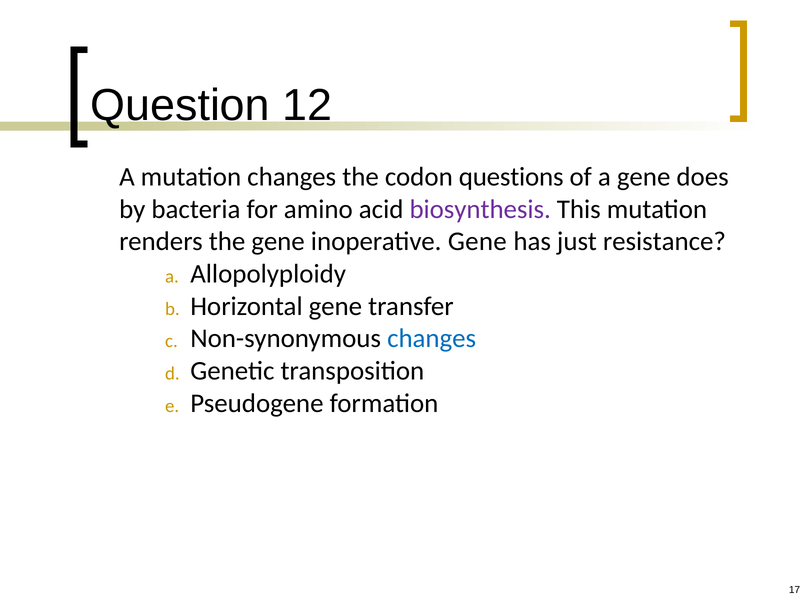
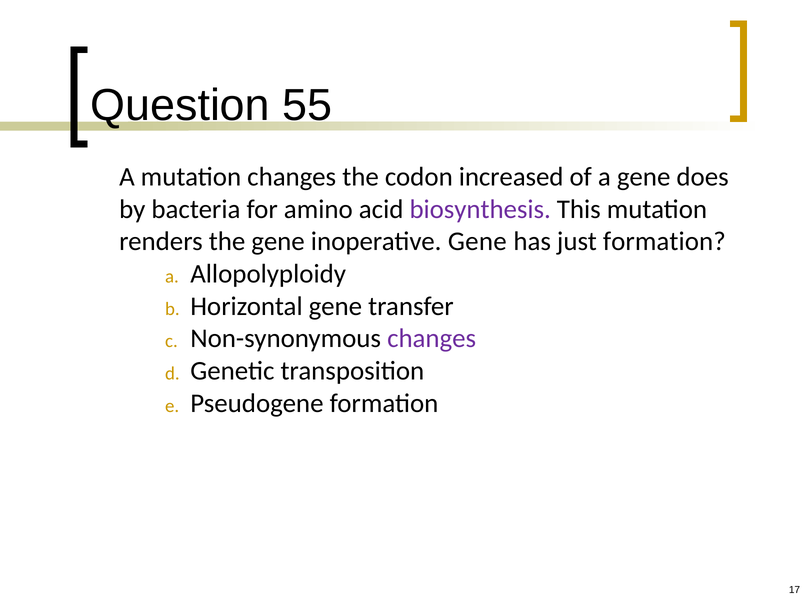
12: 12 -> 55
questions: questions -> increased
just resistance: resistance -> formation
changes at (432, 339) colour: blue -> purple
